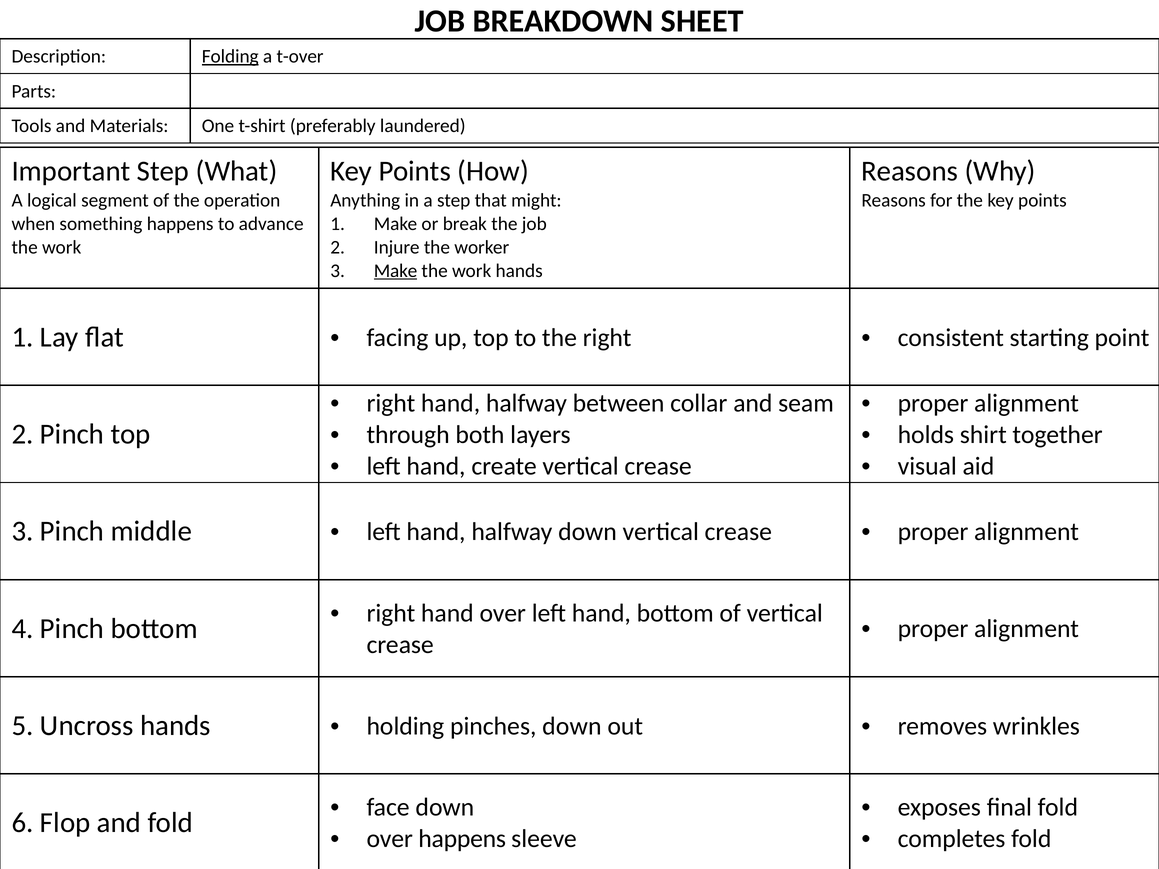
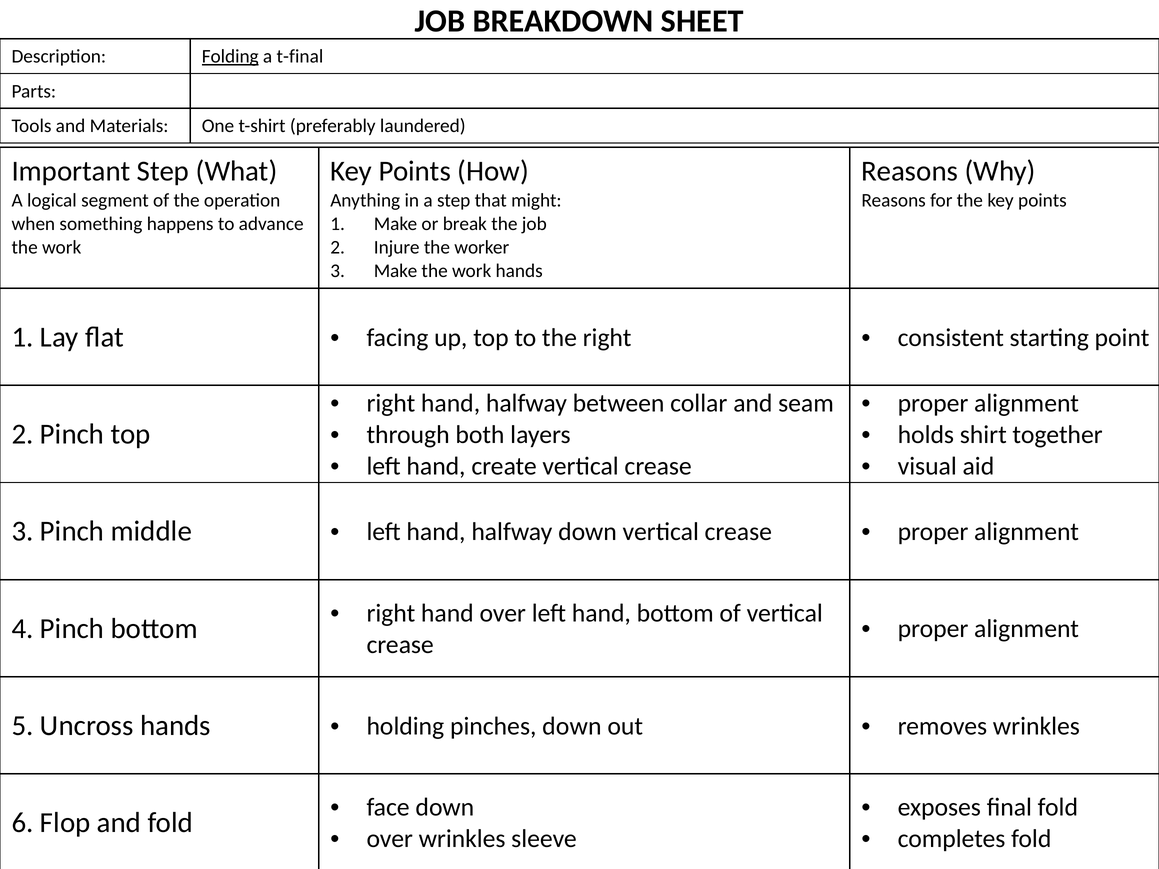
t-over: t-over -> t-final
Make at (396, 271) underline: present -> none
over happens: happens -> wrinkles
